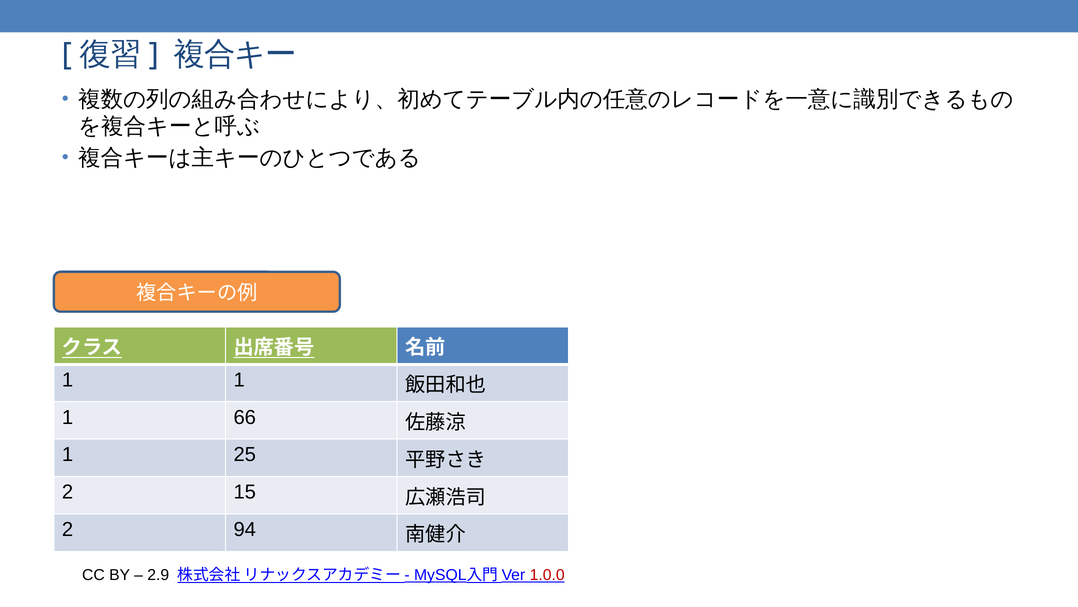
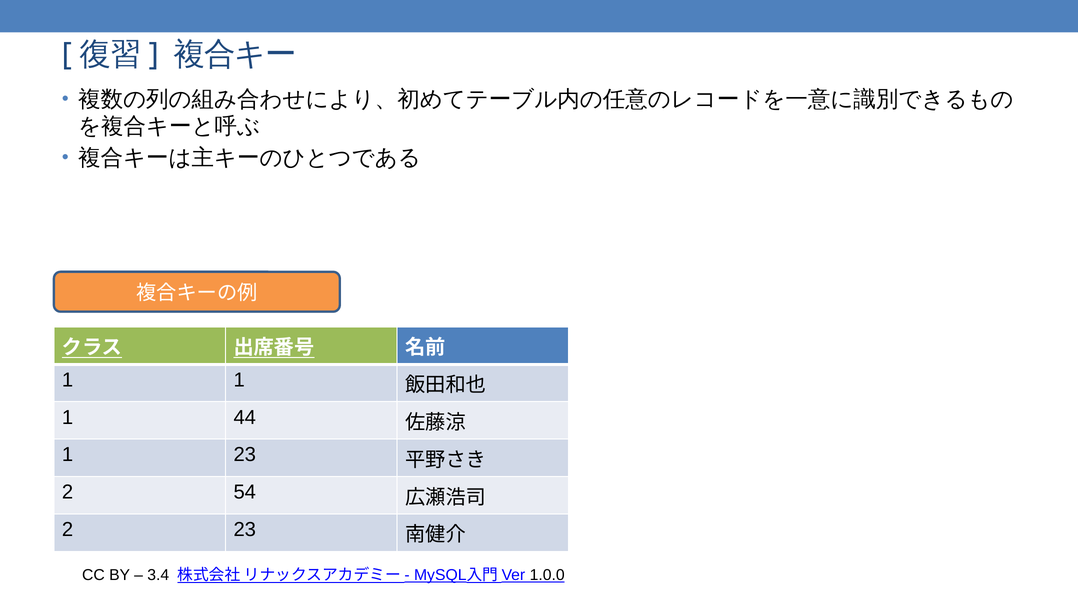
66: 66 -> 44
1 25: 25 -> 23
15: 15 -> 54
2 94: 94 -> 23
2.9: 2.9 -> 3.4
1.0.0 colour: red -> black
